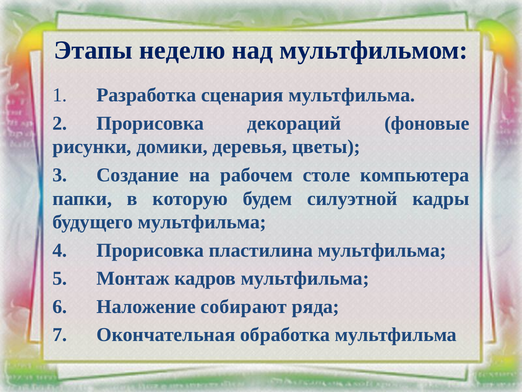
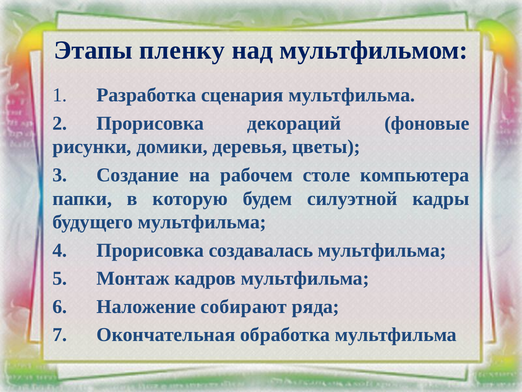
неделю: неделю -> пленку
пластилина: пластилина -> создавалась
